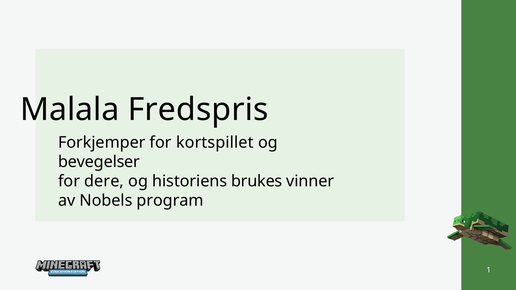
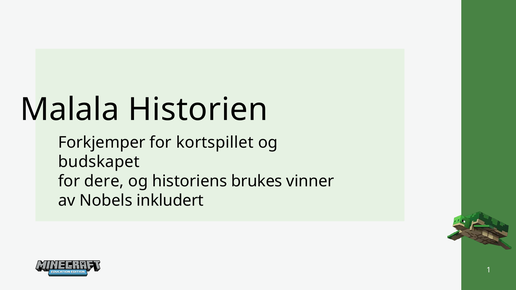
Fredspris: Fredspris -> Historien
bevegelser: bevegelser -> budskapet
program: program -> inkludert
